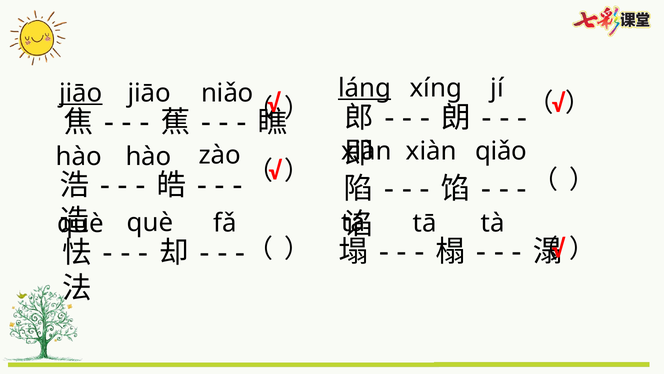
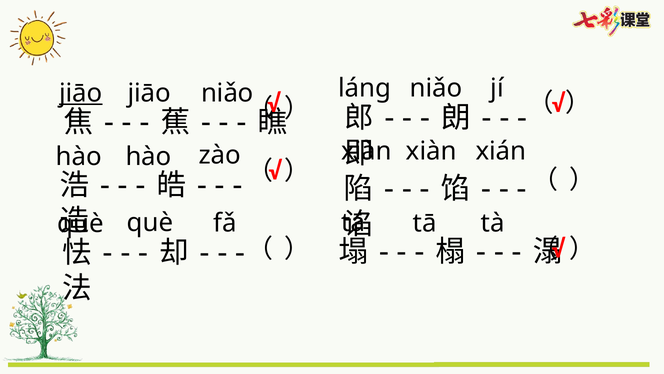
láng underline: present -> none
jiāo xíng: xíng -> niǎo
qiǎo: qiǎo -> xián
